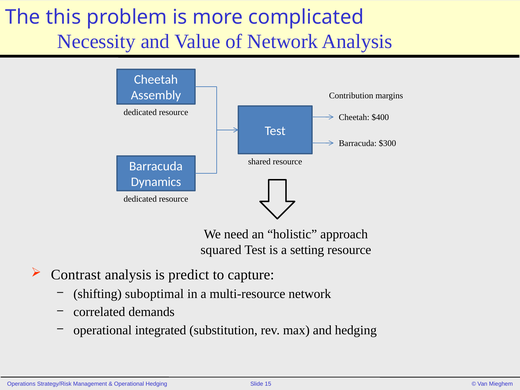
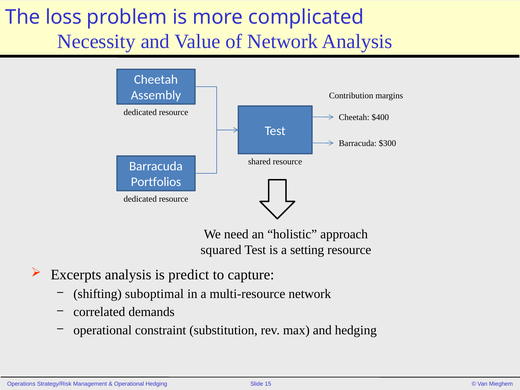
this: this -> loss
Dynamics: Dynamics -> Portfolios
Contrast: Contrast -> Excerpts
integrated: integrated -> constraint
